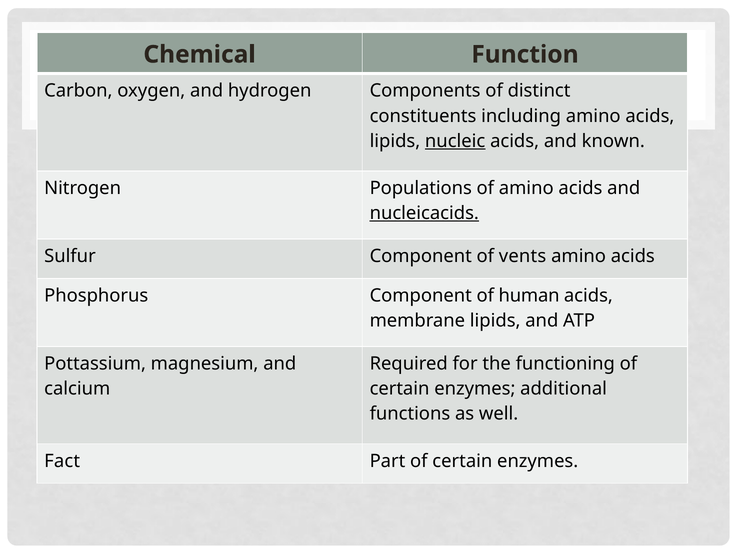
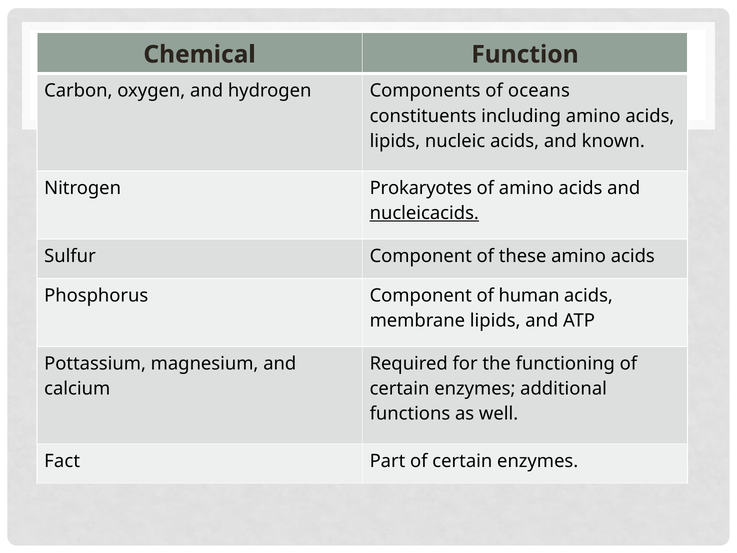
distinct: distinct -> oceans
nucleic underline: present -> none
Populations: Populations -> Prokaryotes
vents: vents -> these
